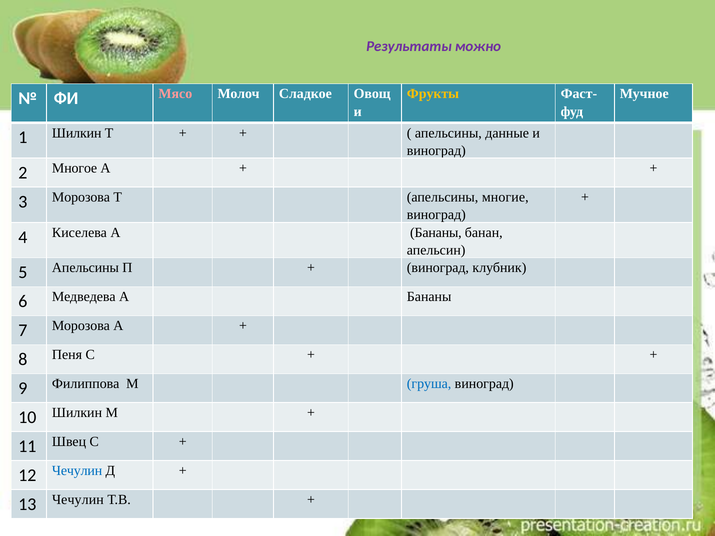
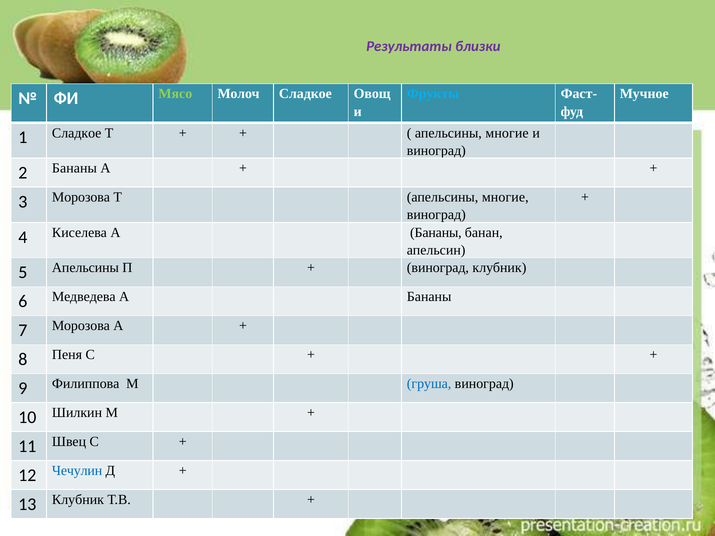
можно: можно -> близки
Фрукты colour: yellow -> light blue
Мясо colour: pink -> light green
1 Шилкин: Шилкин -> Сладкое
данные at (507, 133): данные -> многие
2 Многое: Многое -> Бананы
13 Чечулин: Чечулин -> Клубник
